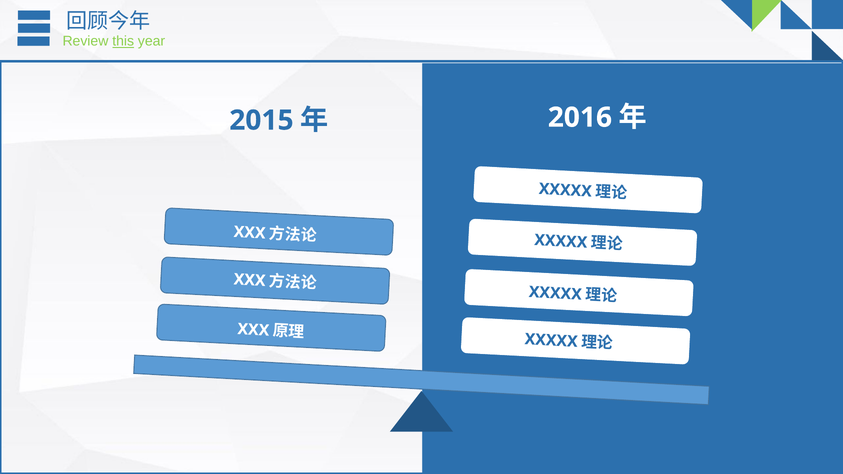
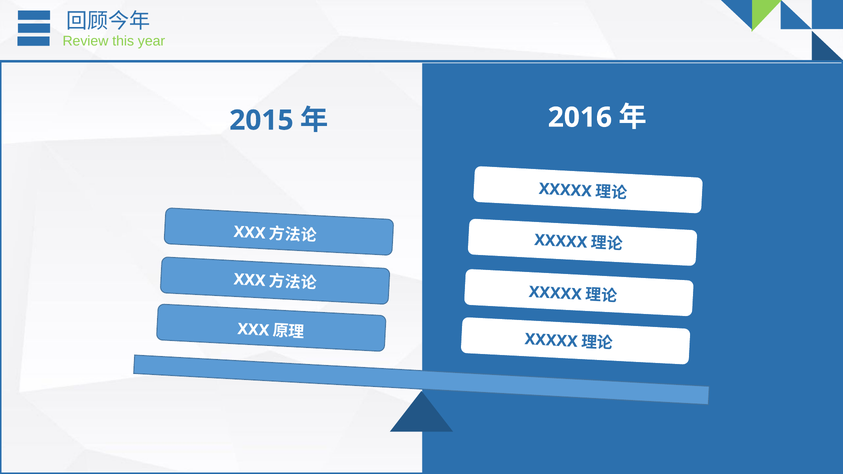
this underline: present -> none
